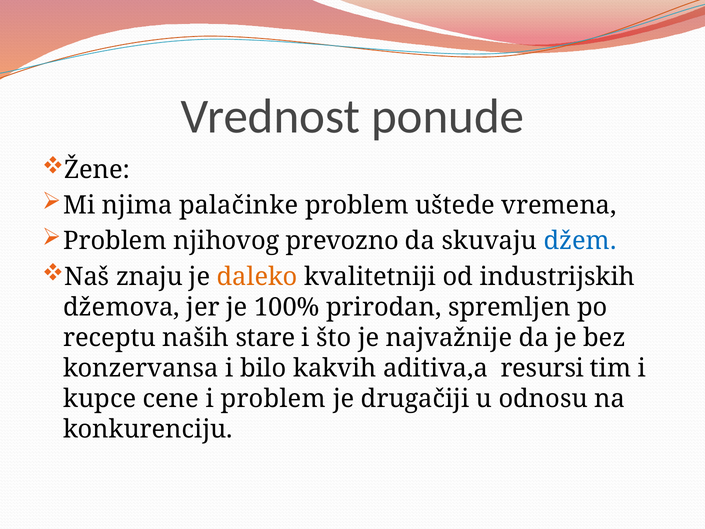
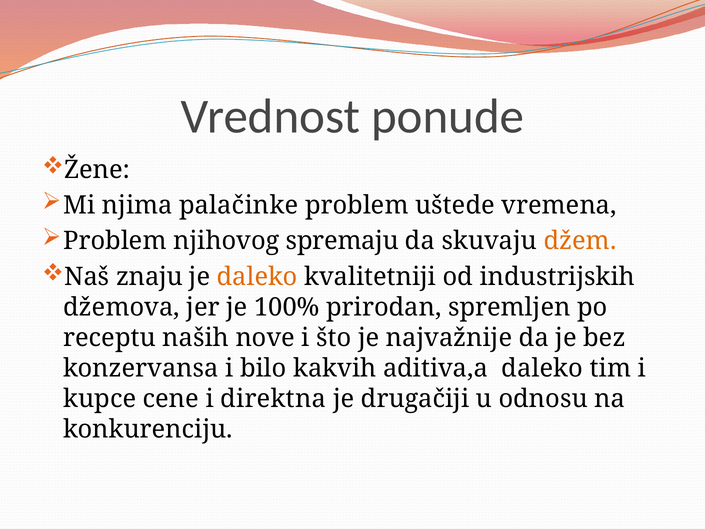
prevozno: prevozno -> spremaju
džem colour: blue -> orange
stare: stare -> nove
aditiva,a resursi: resursi -> daleko
i problem: problem -> direktna
